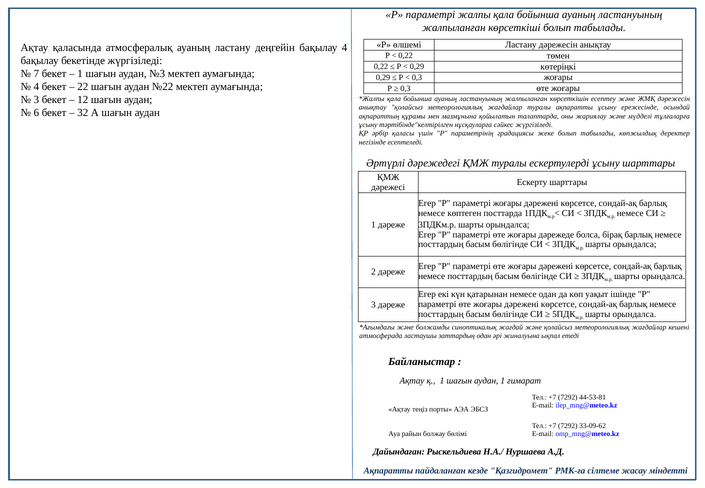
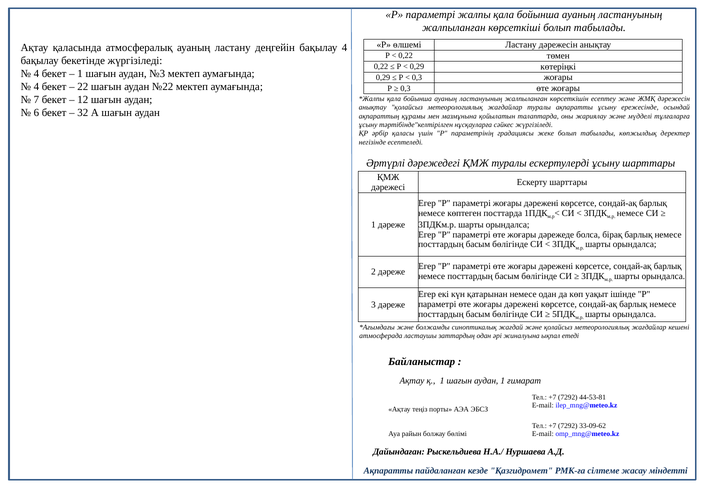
7 at (36, 74): 7 -> 4
3 at (36, 100): 3 -> 7
